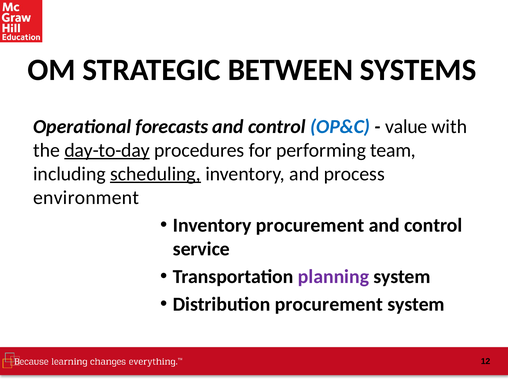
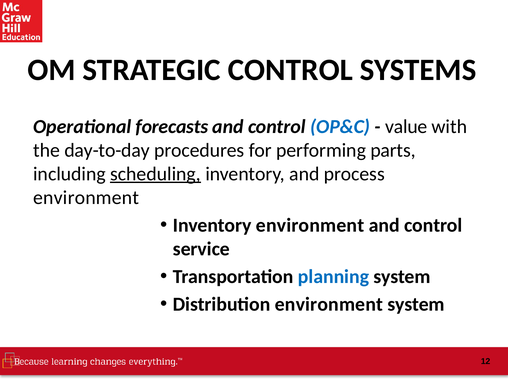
STRATEGIC BETWEEN: BETWEEN -> CONTROL
day-to-day underline: present -> none
team: team -> parts
Inventory procurement: procurement -> environment
planning colour: purple -> blue
Distribution procurement: procurement -> environment
